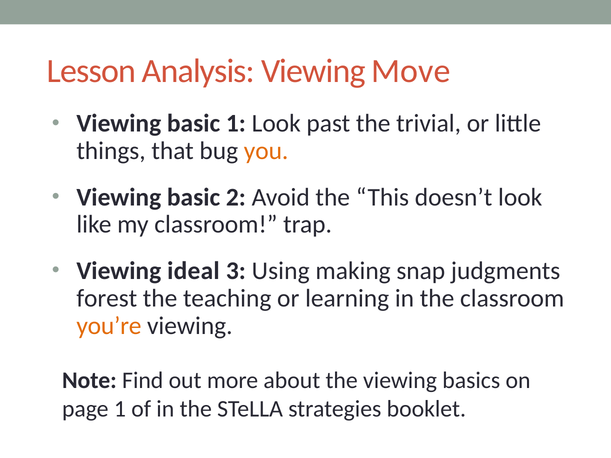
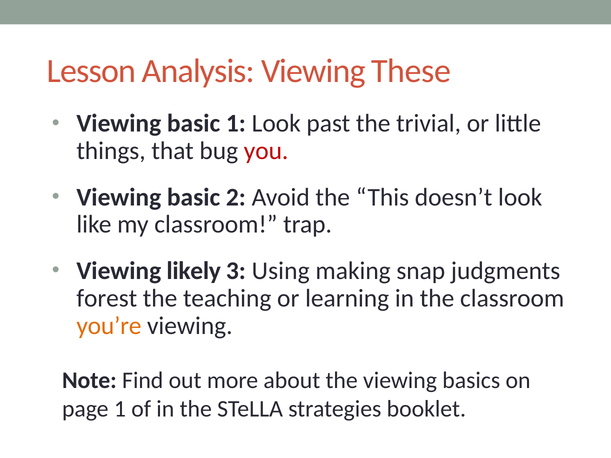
Move: Move -> These
you colour: orange -> red
ideal: ideal -> likely
